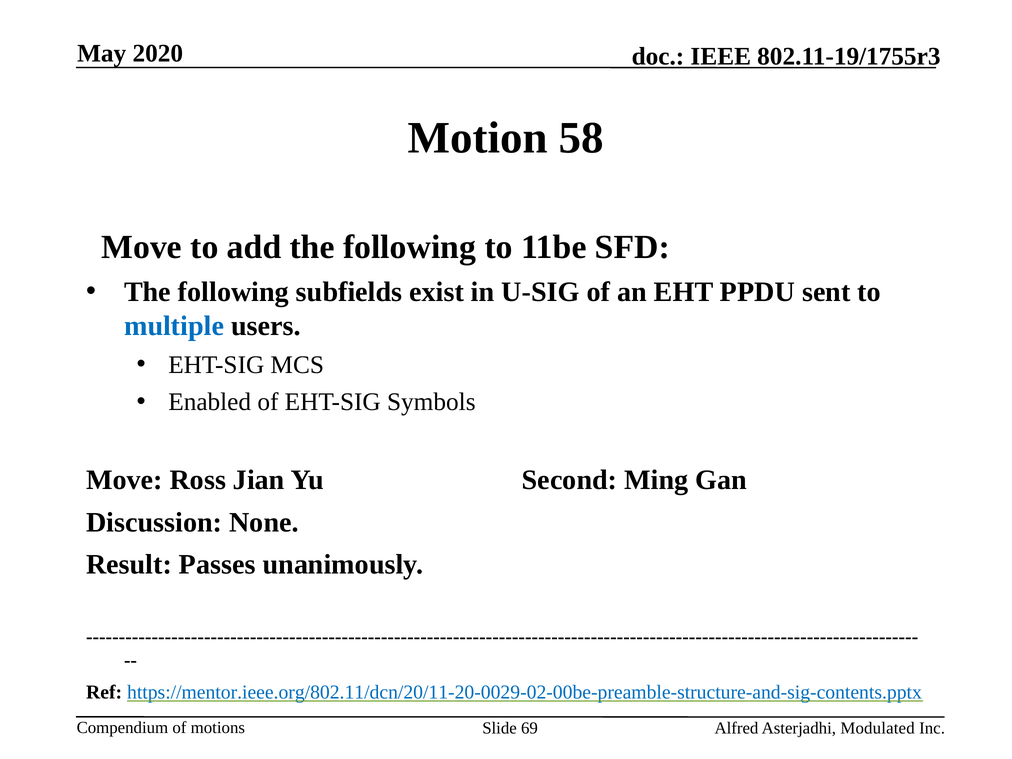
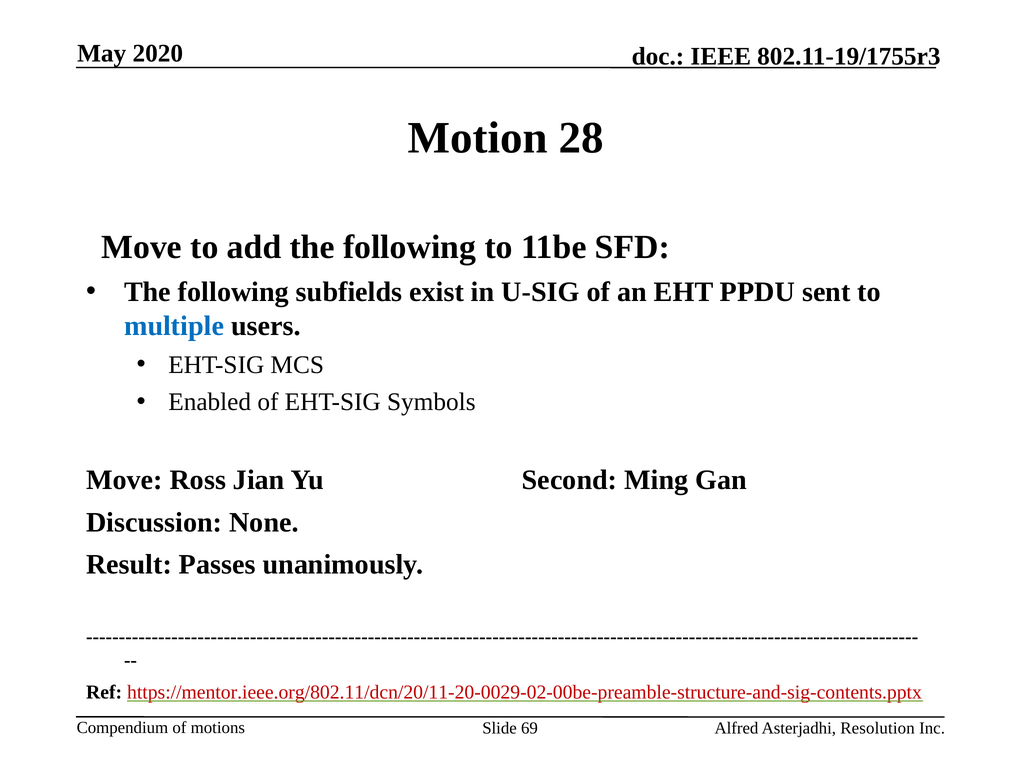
58: 58 -> 28
https://mentor.ieee.org/802.11/dcn/20/11-20-0029-02-00be-preamble-structure-and-sig-contents.pptx colour: blue -> red
Modulated: Modulated -> Resolution
